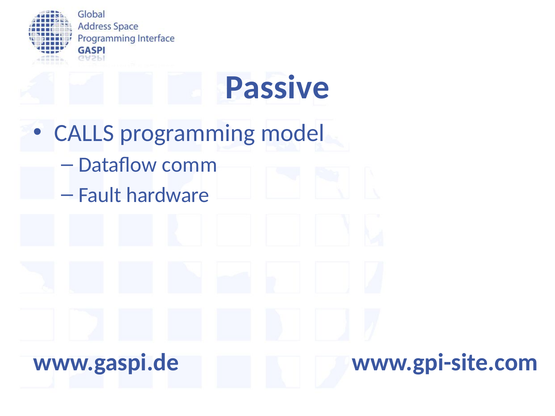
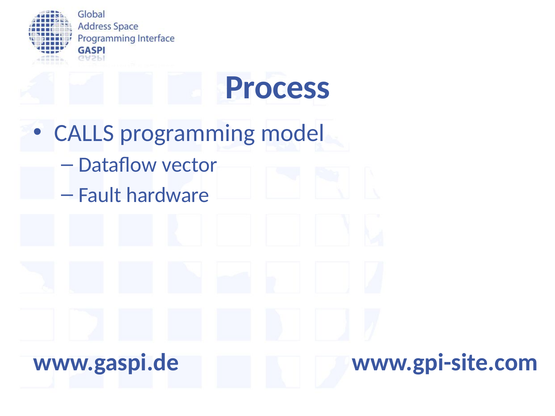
Passive: Passive -> Process
comm: comm -> vector
